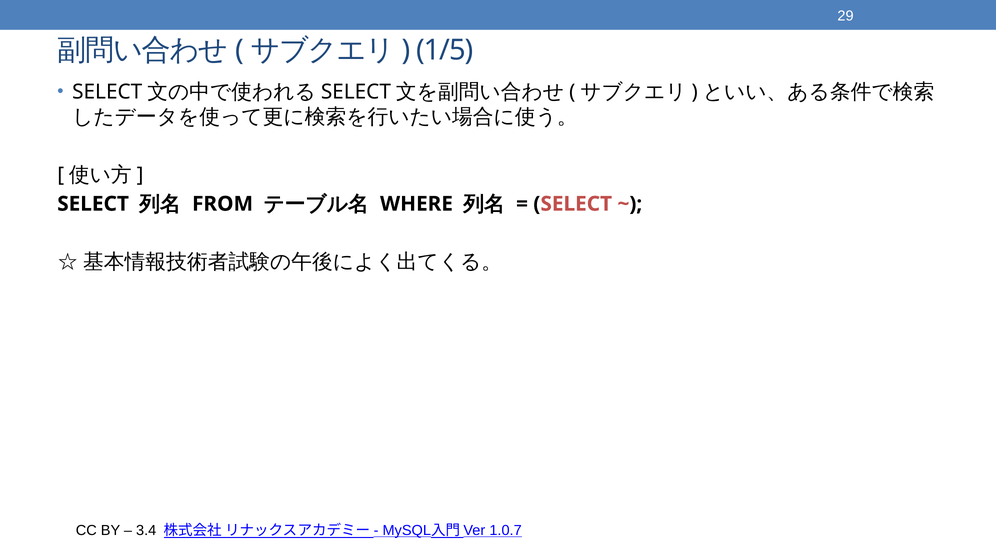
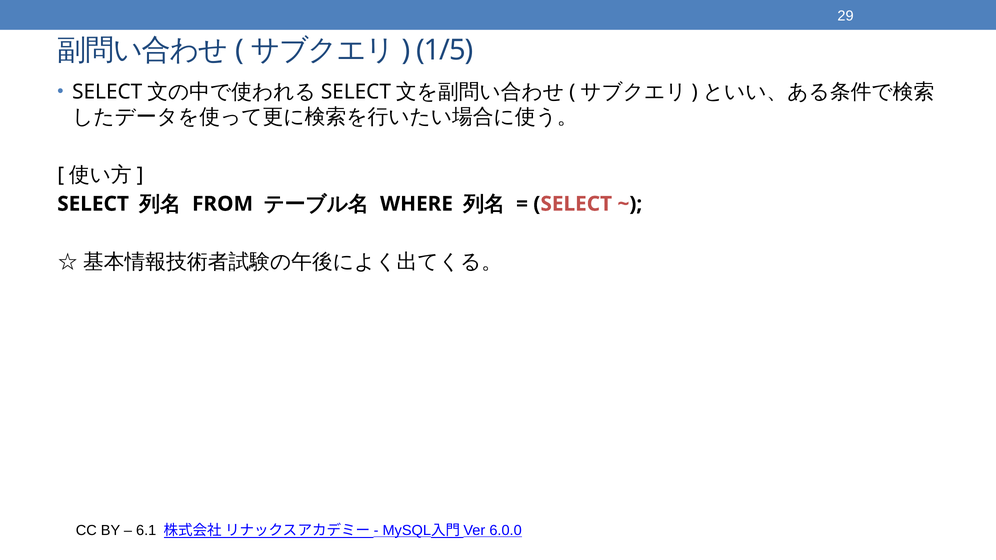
3.4: 3.4 -> 6.1
1.0.7: 1.0.7 -> 6.0.0
